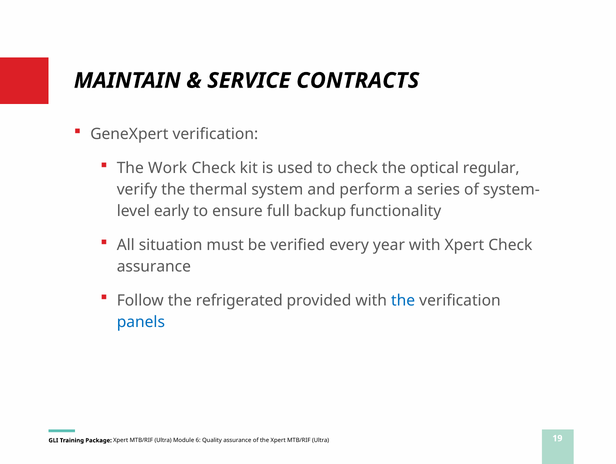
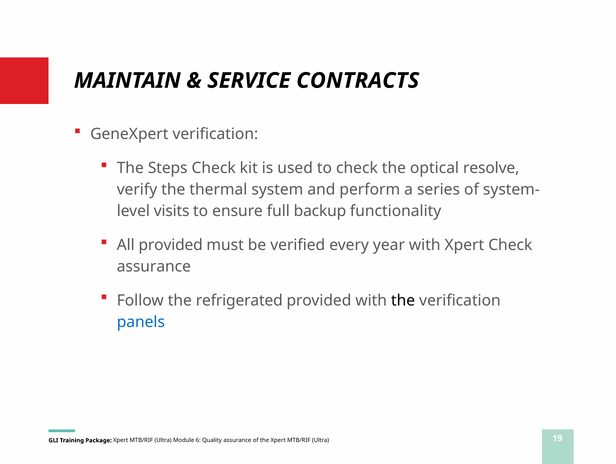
Work: Work -> Steps
regular: regular -> resolve
early: early -> visits
All situation: situation -> provided
the at (403, 300) colour: blue -> black
